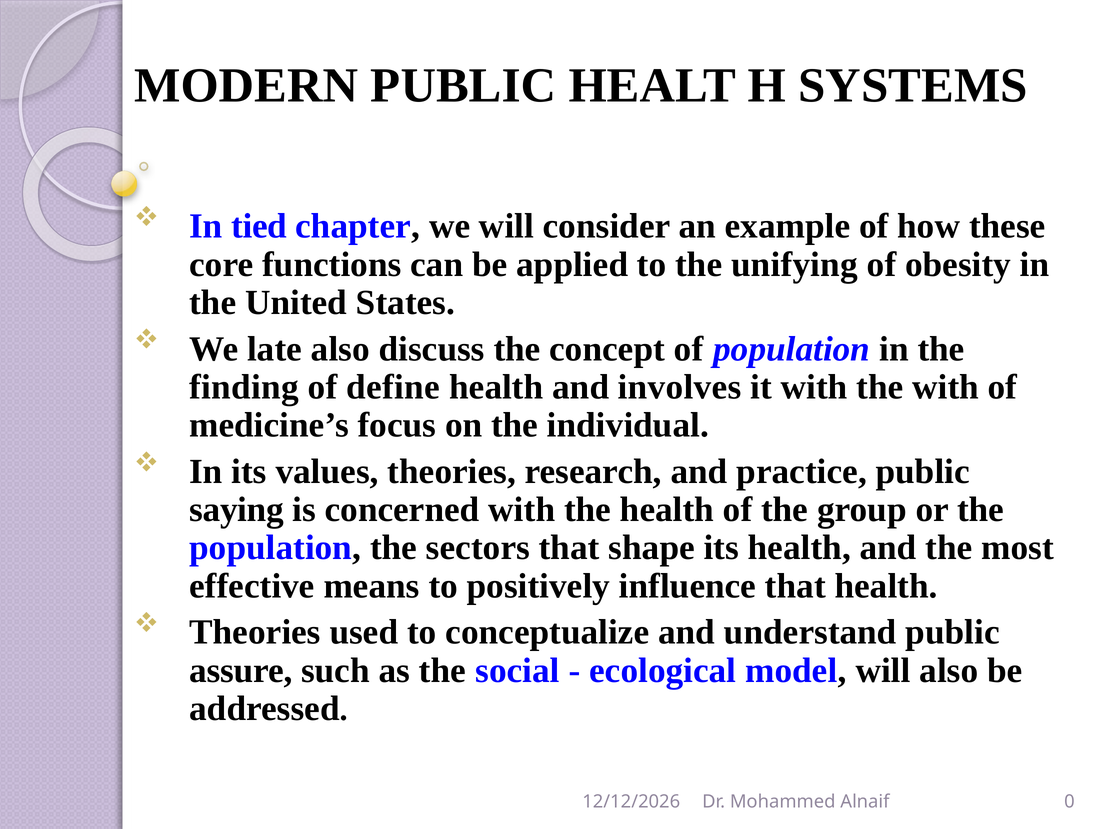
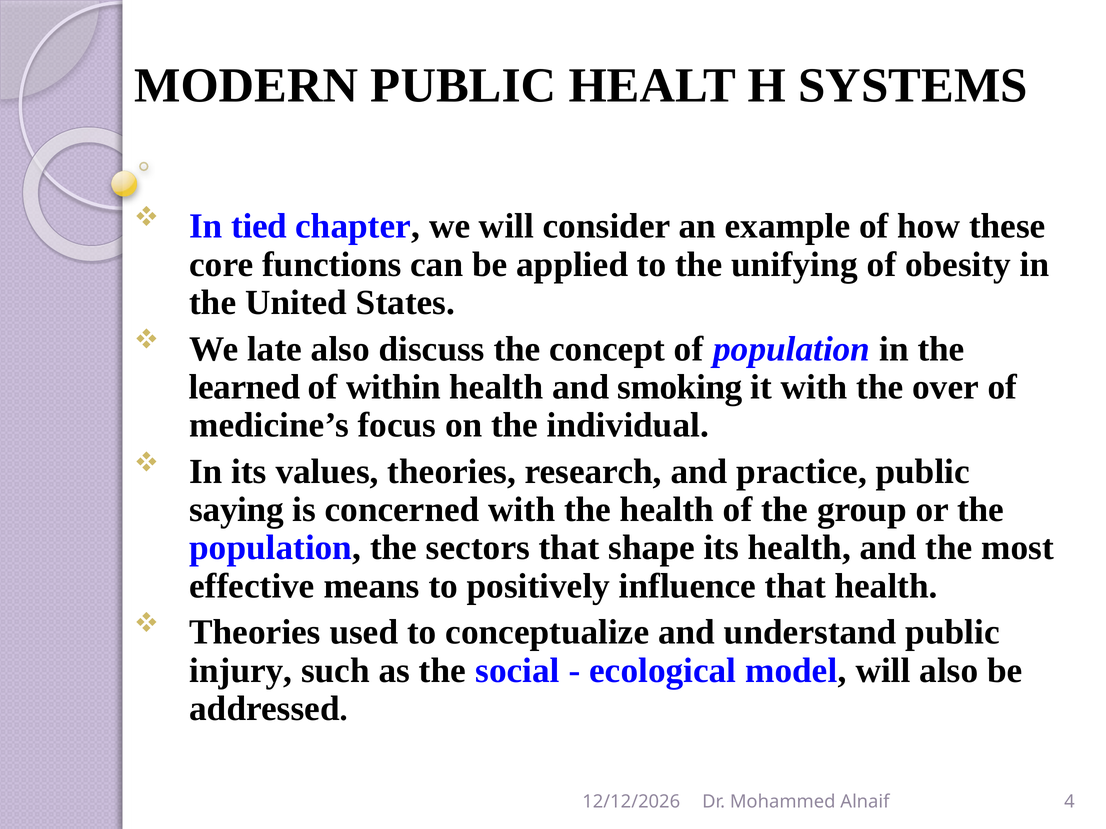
finding: finding -> learned
define: define -> within
involves: involves -> smoking
the with: with -> over
assure: assure -> injury
0: 0 -> 4
